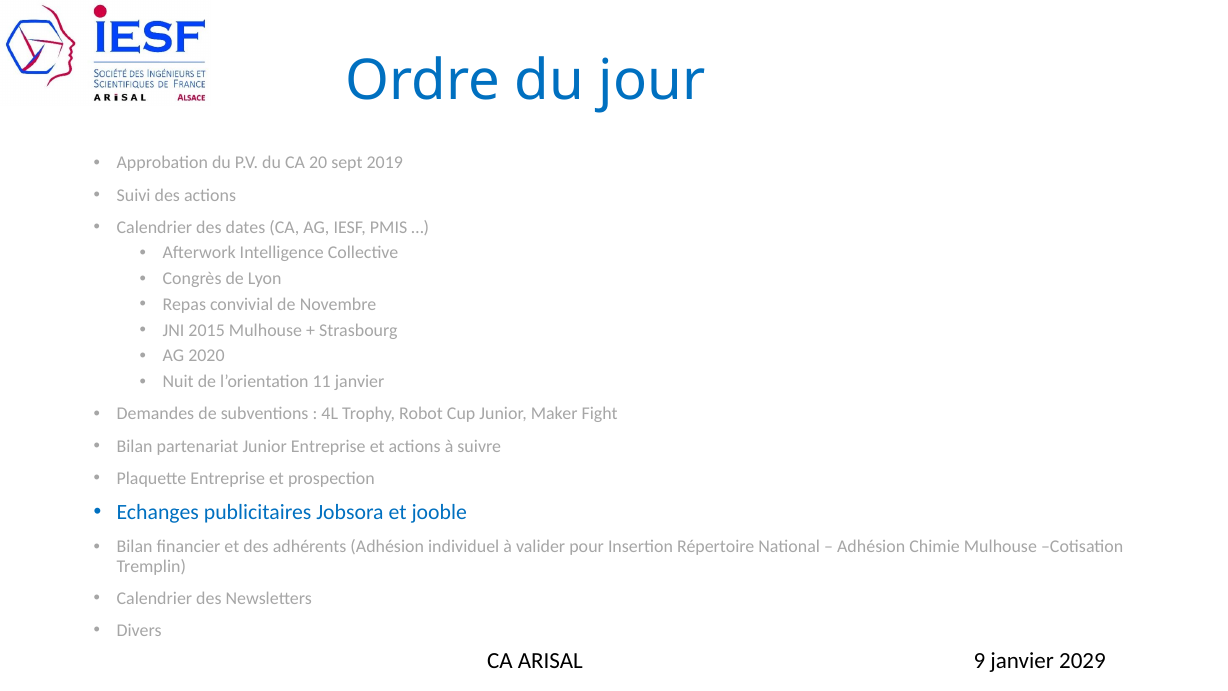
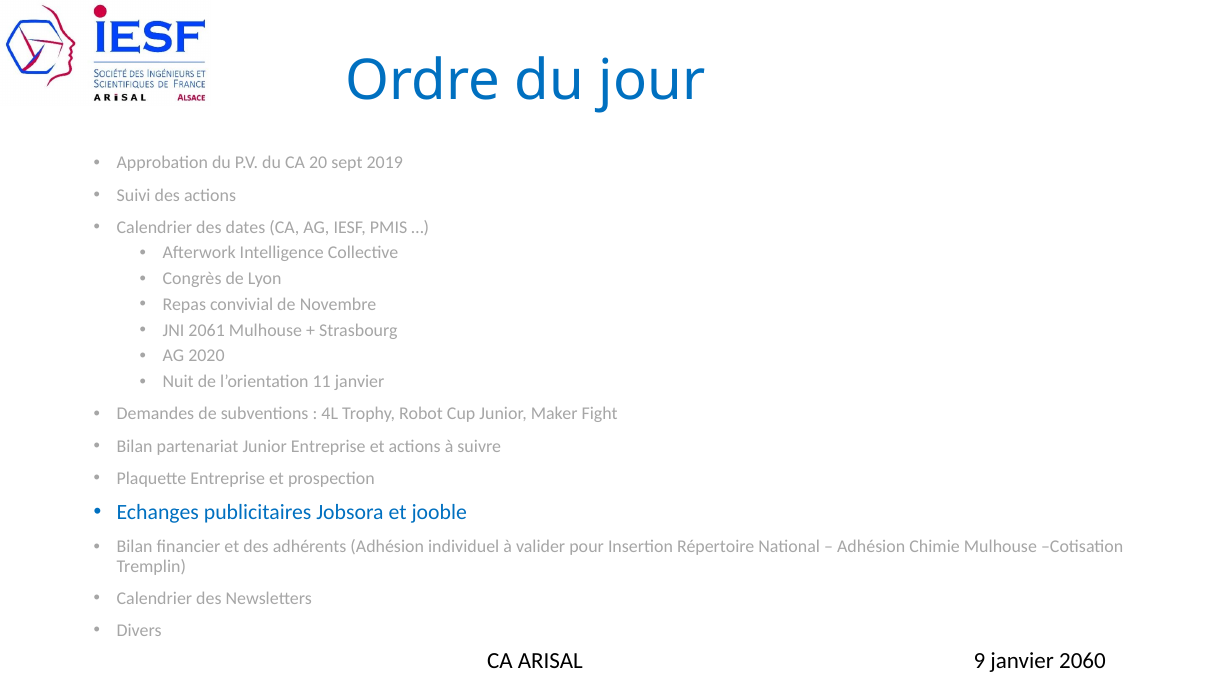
2015: 2015 -> 2061
2029: 2029 -> 2060
